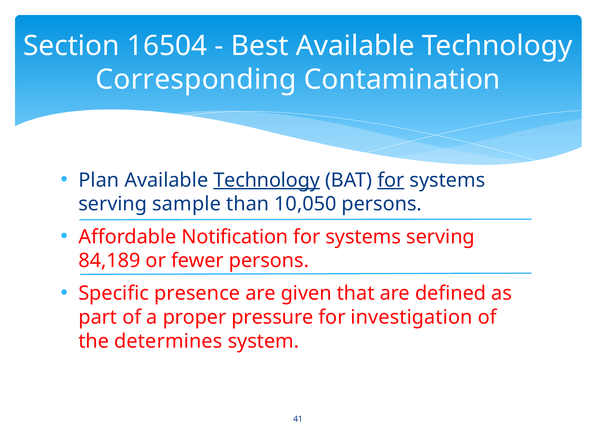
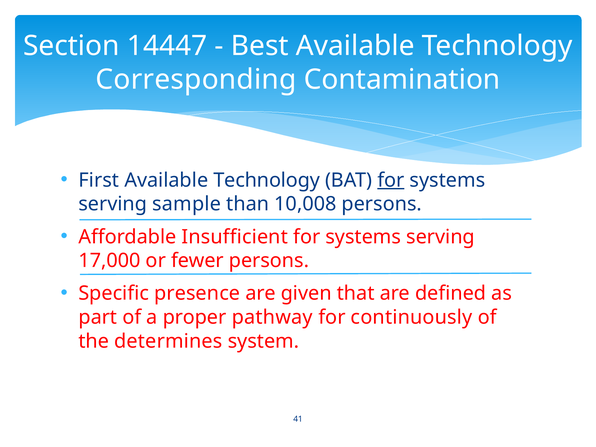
16504: 16504 -> 14447
Plan: Plan -> First
Technology at (267, 180) underline: present -> none
10,050: 10,050 -> 10,008
Notification: Notification -> Insufficient
84,189: 84,189 -> 17,000
pressure: pressure -> pathway
investigation: investigation -> continuously
